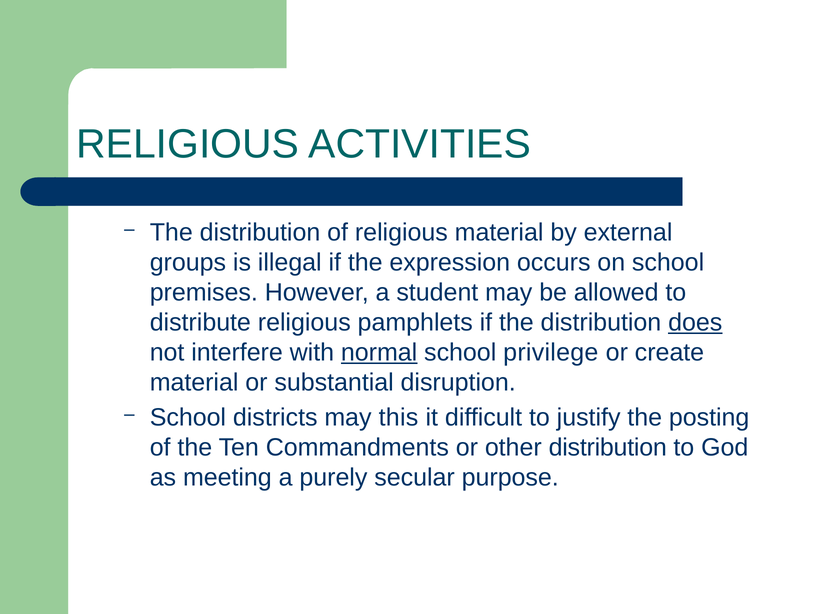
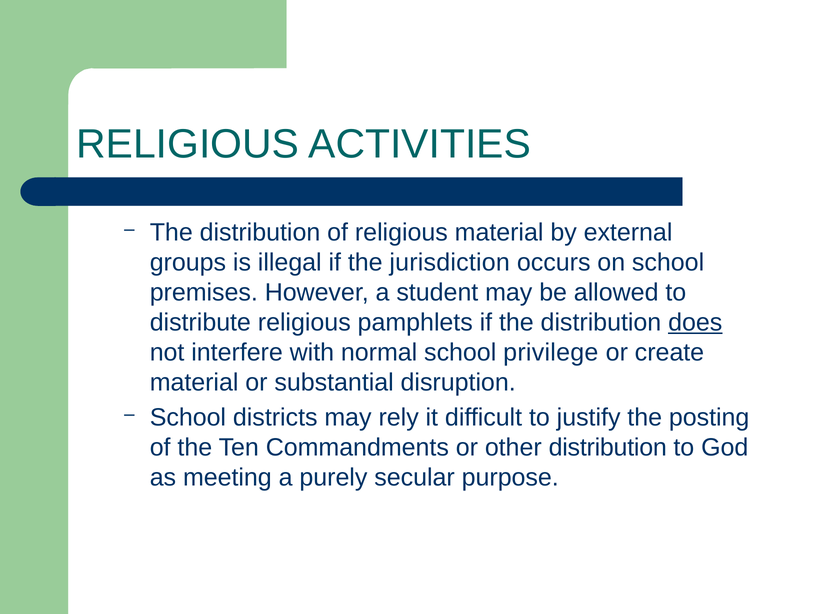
expression: expression -> jurisdiction
normal underline: present -> none
this: this -> rely
